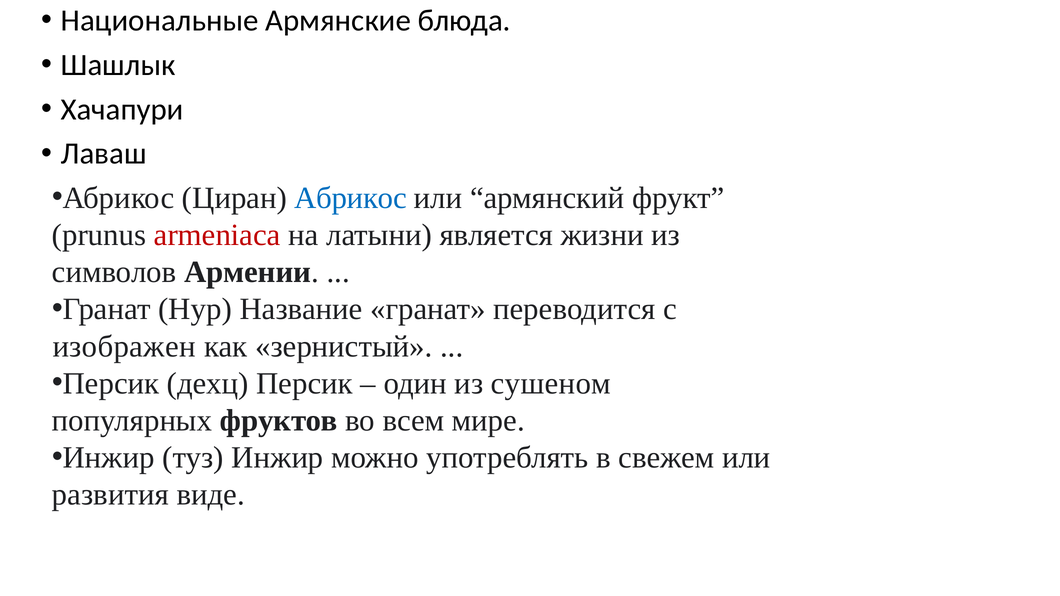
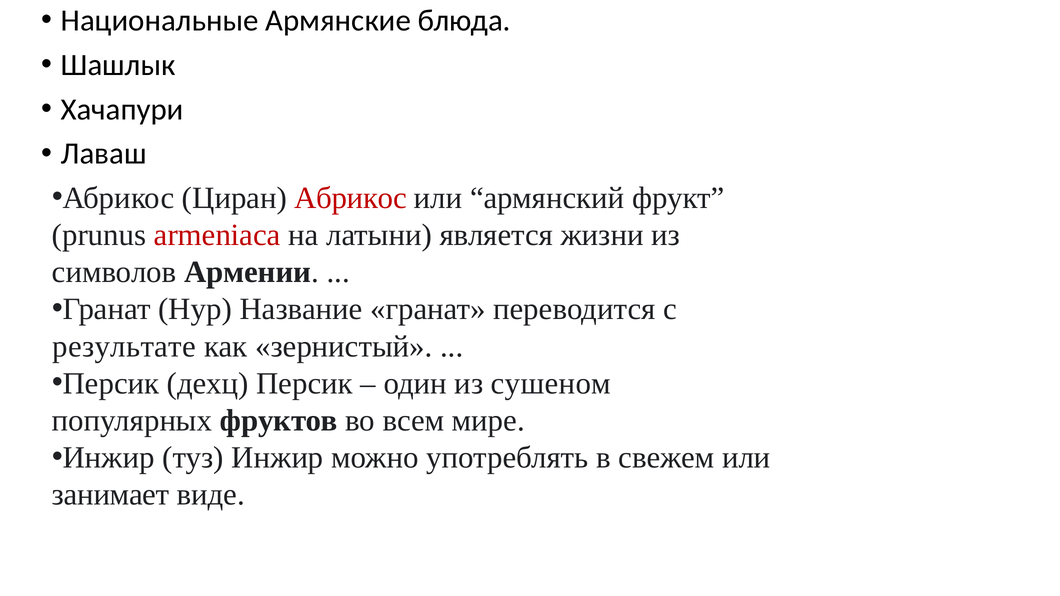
Абрикос at (351, 198) colour: blue -> red
изображен: изображен -> результате
развития: развития -> занимает
